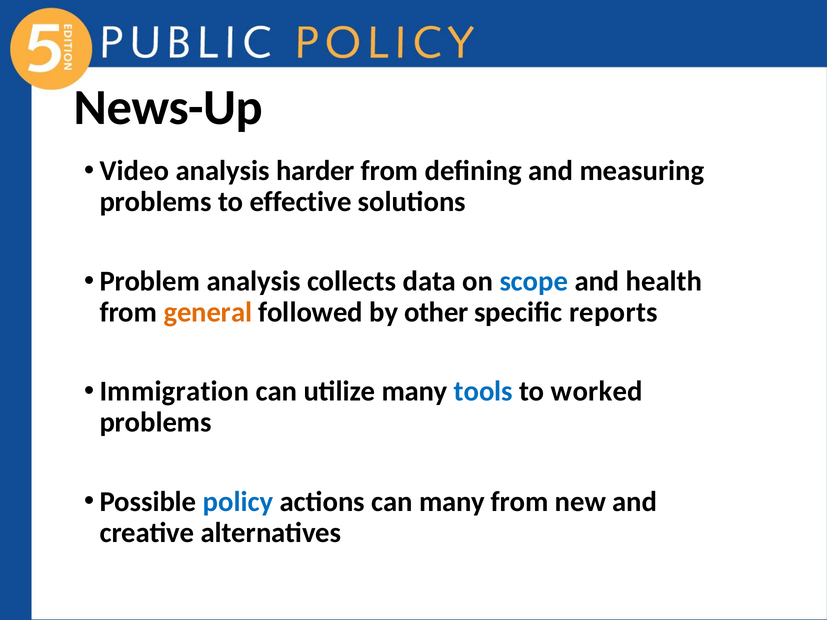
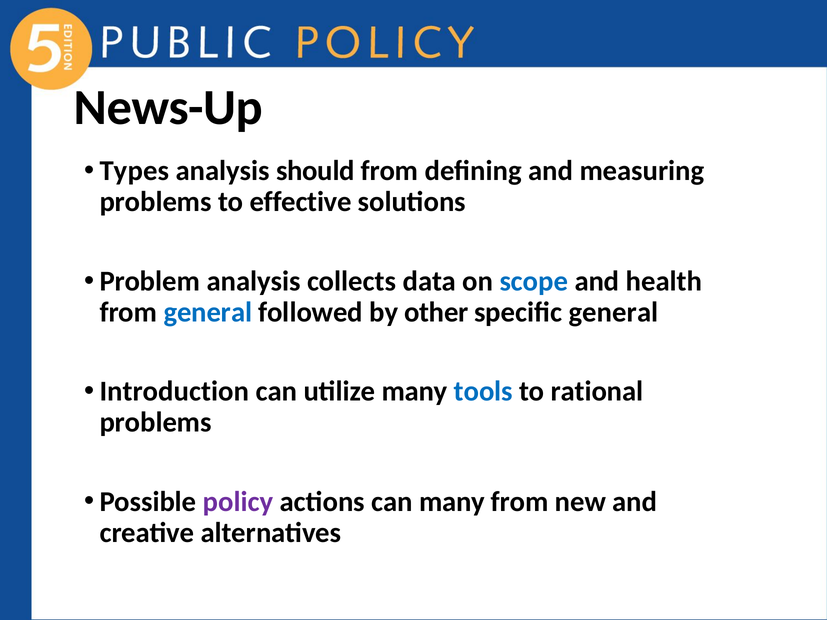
Video: Video -> Types
harder: harder -> should
general at (208, 312) colour: orange -> blue
specific reports: reports -> general
Immigration: Immigration -> Introduction
worked: worked -> rational
policy colour: blue -> purple
